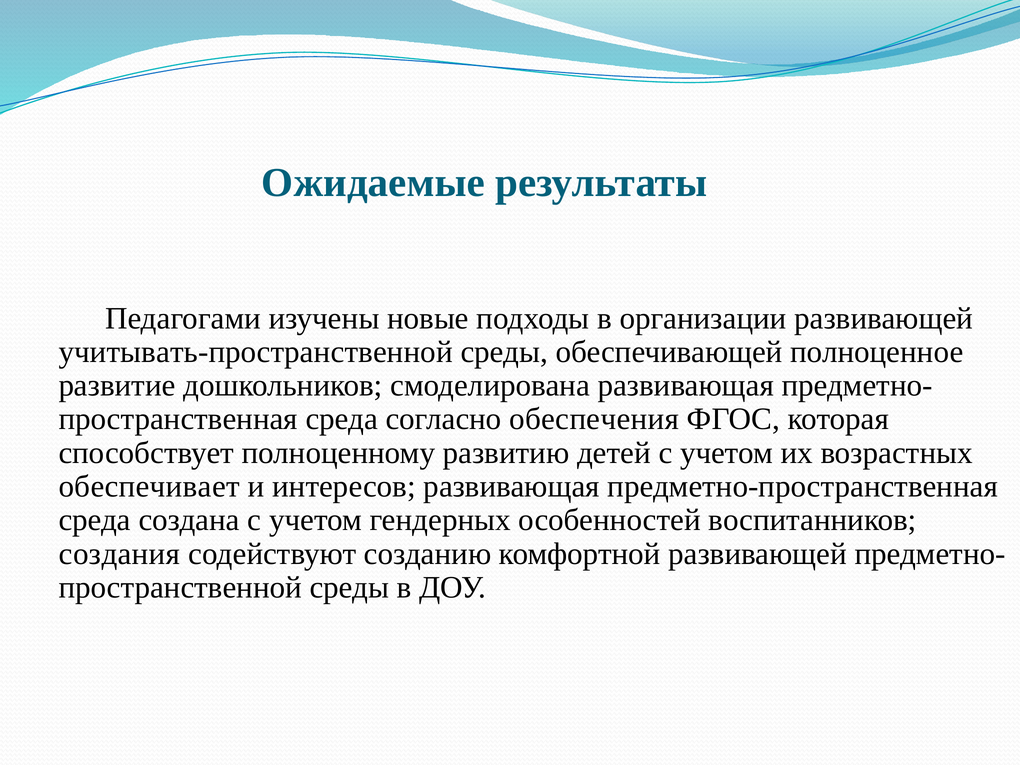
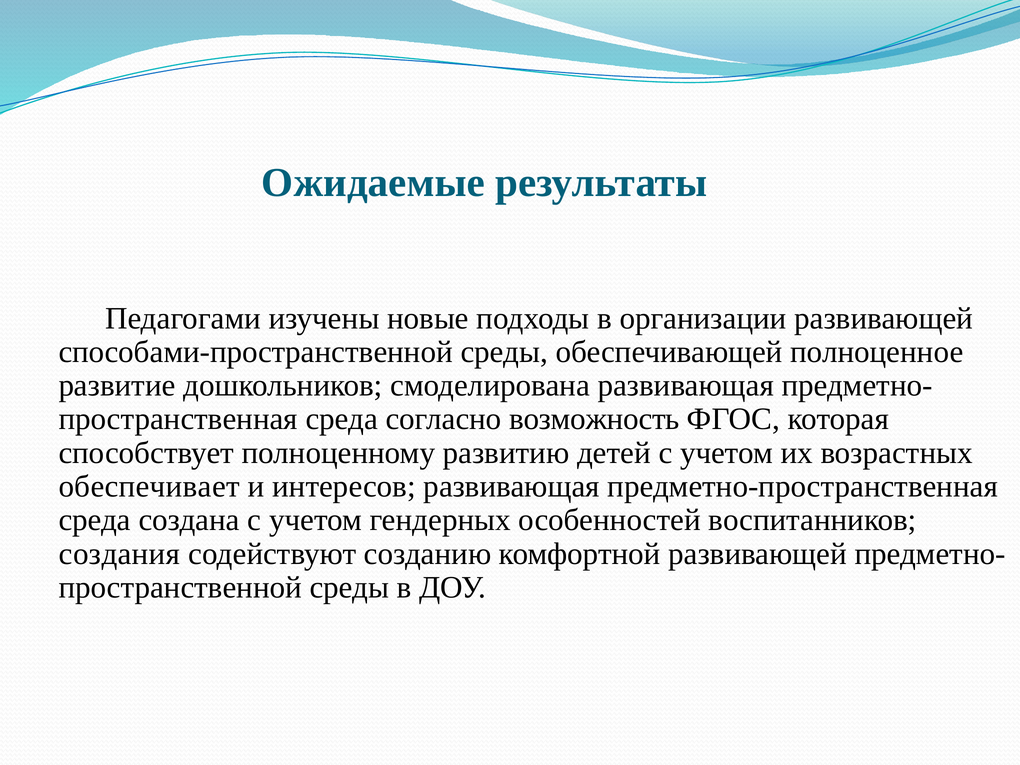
учитывать-пространственной: учитывать-пространственной -> способами-пространственной
обеспечения: обеспечения -> возможность
